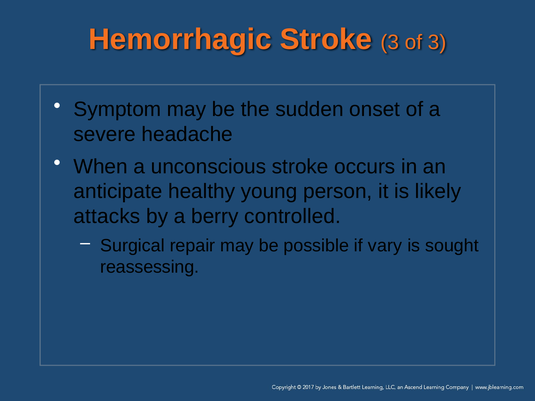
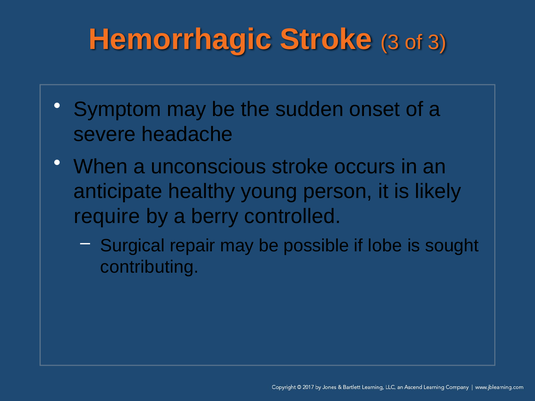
attacks: attacks -> require
vary: vary -> lobe
reassessing: reassessing -> contributing
